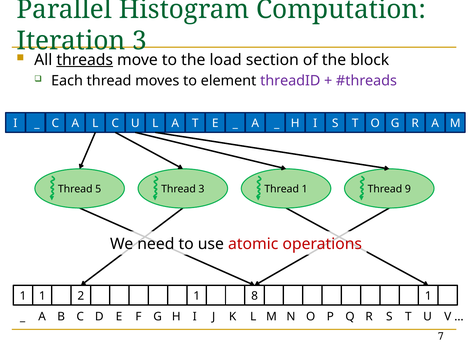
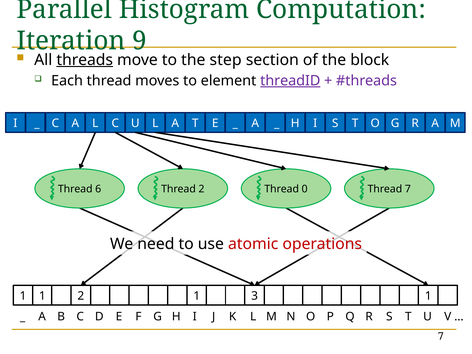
3 at (140, 41): 3 -> 9
load: load -> step
threadID underline: none -> present
5: 5 -> 6
Thread 3: 3 -> 2
Thread 1: 1 -> 0
Thread 9: 9 -> 7
8: 8 -> 3
